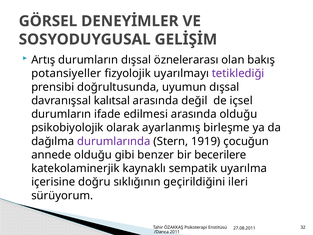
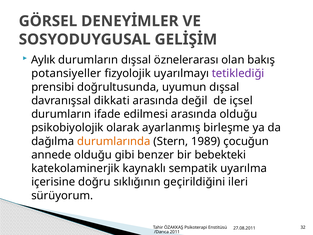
Artış: Artış -> Aylık
kalıtsal: kalıtsal -> dikkati
durumlarında colour: purple -> orange
1919: 1919 -> 1989
becerilere: becerilere -> bebekteki
